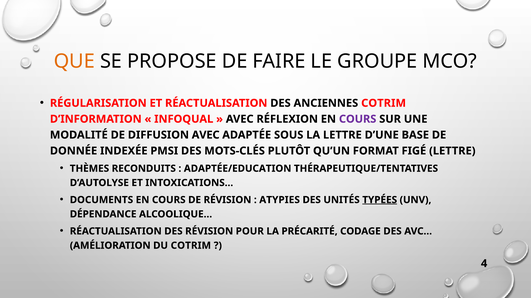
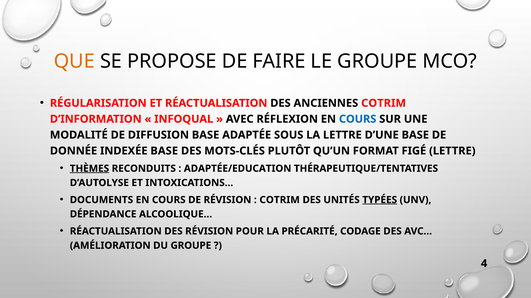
COURS at (358, 119) colour: purple -> blue
DIFFUSION AVEC: AVEC -> BASE
INDEXÉE PMSI: PMSI -> BASE
THÈMES underline: none -> present
ATYPIES at (280, 200): ATYPIES -> COTRIM
DU COTRIM: COTRIM -> GROUPE
